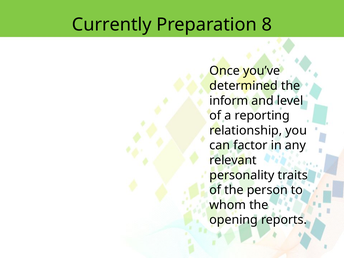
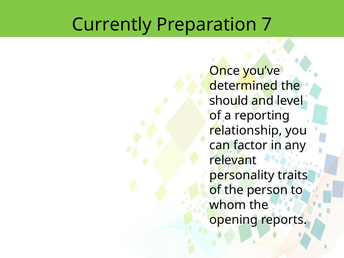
8: 8 -> 7
inform: inform -> should
